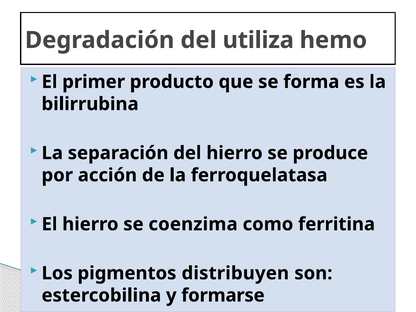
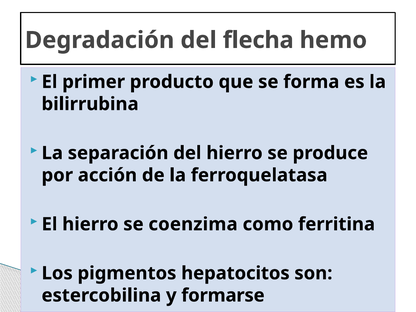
utiliza: utiliza -> flecha
distribuyen: distribuyen -> hepatocitos
